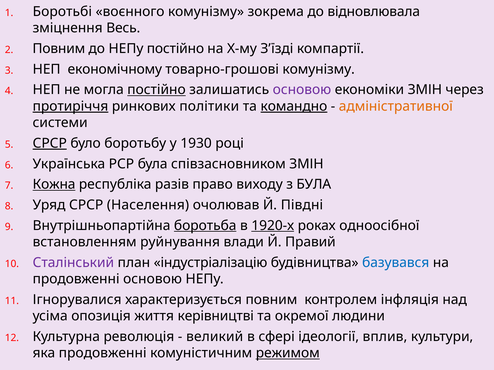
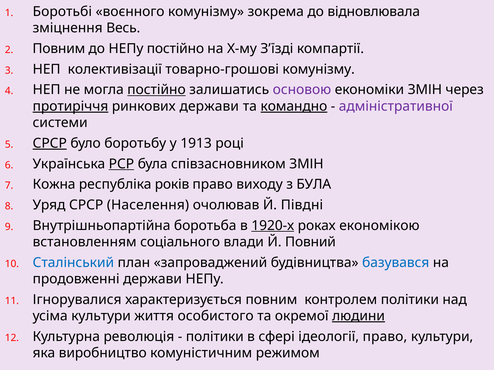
економічному: економічному -> колективізації
ринкових політики: політики -> держави
адміністративної colour: orange -> purple
1930: 1930 -> 1913
РСР underline: none -> present
Кожна underline: present -> none
разів: разів -> років
боротьба underline: present -> none
одноосібної: одноосібної -> економікою
руйнування: руйнування -> соціального
Правий: Правий -> Повний
Сталінський colour: purple -> blue
індустріалізацію: індустріалізацію -> запроваджений
продовженні основою: основою -> держави
контролем інфляція: інфляція -> політики
усіма опозиція: опозиція -> культури
керівництві: керівництві -> особистого
людини underline: none -> present
великий at (215, 337): великий -> політики
ідеології вплив: вплив -> право
яка продовженні: продовженні -> виробництво
режимом underline: present -> none
